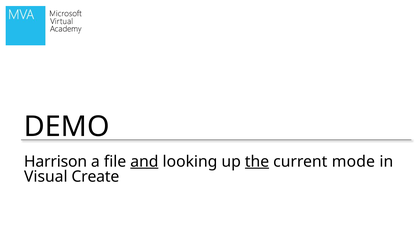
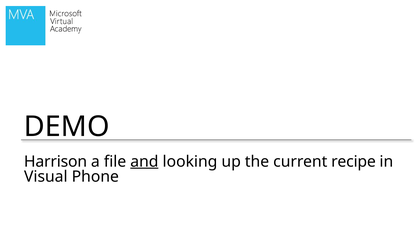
the underline: present -> none
mode: mode -> recipe
Create: Create -> Phone
